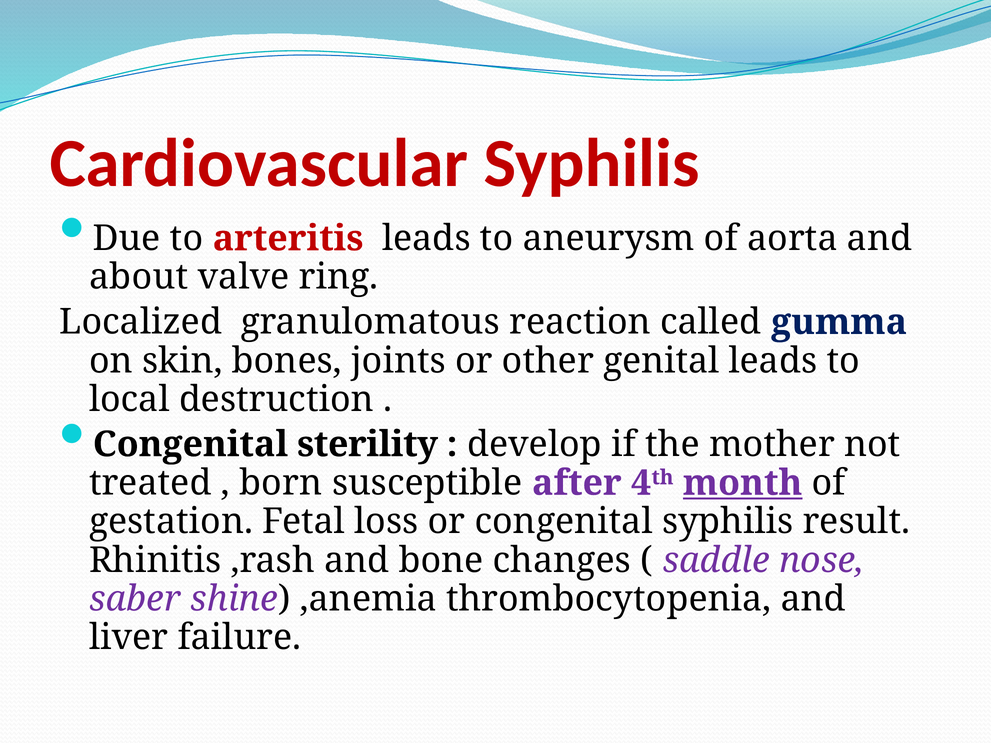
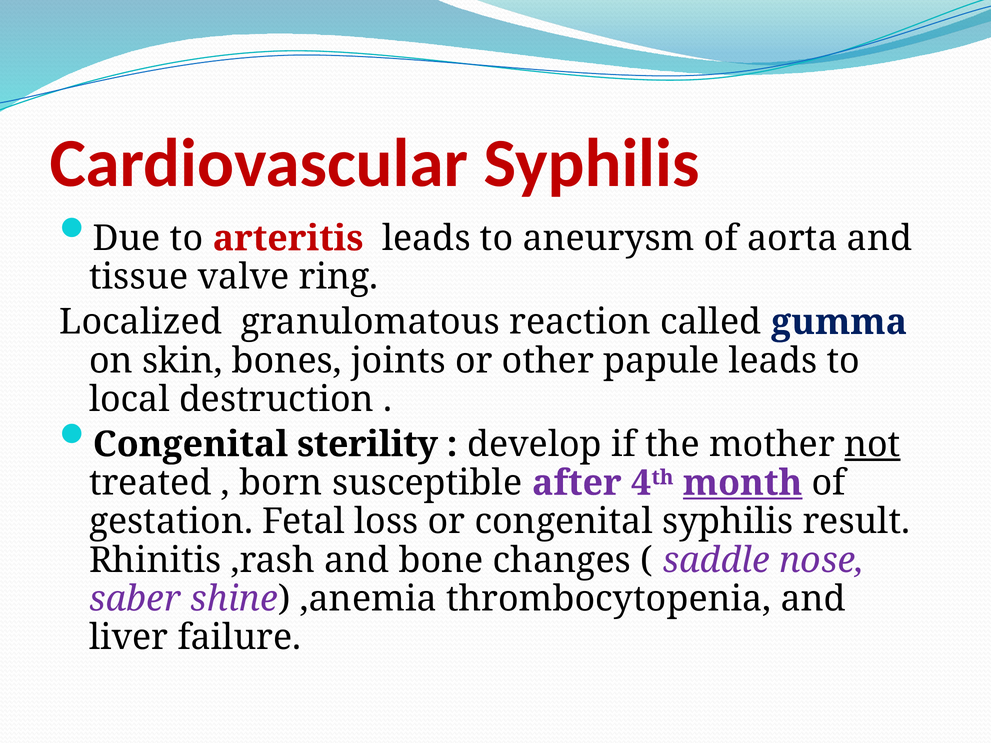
about: about -> tissue
genital: genital -> papule
not underline: none -> present
